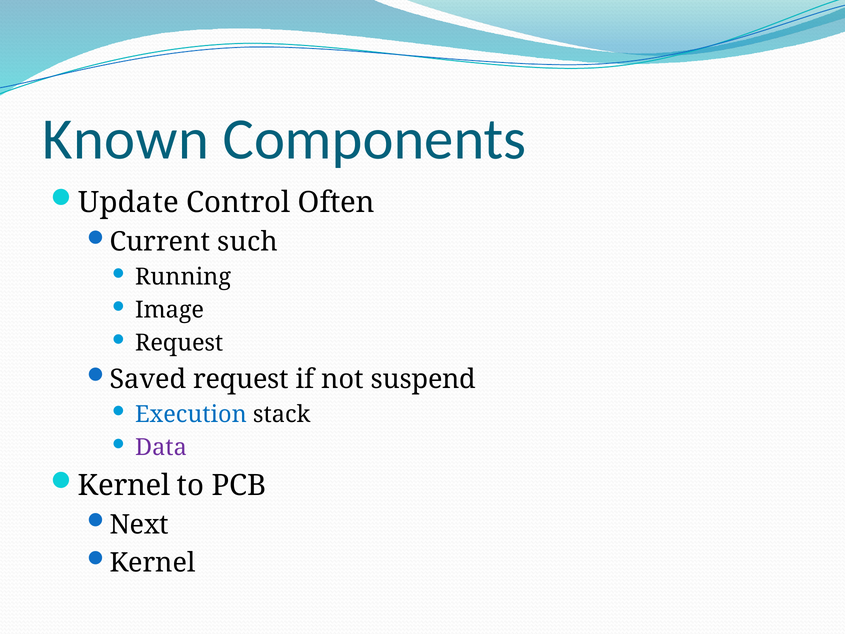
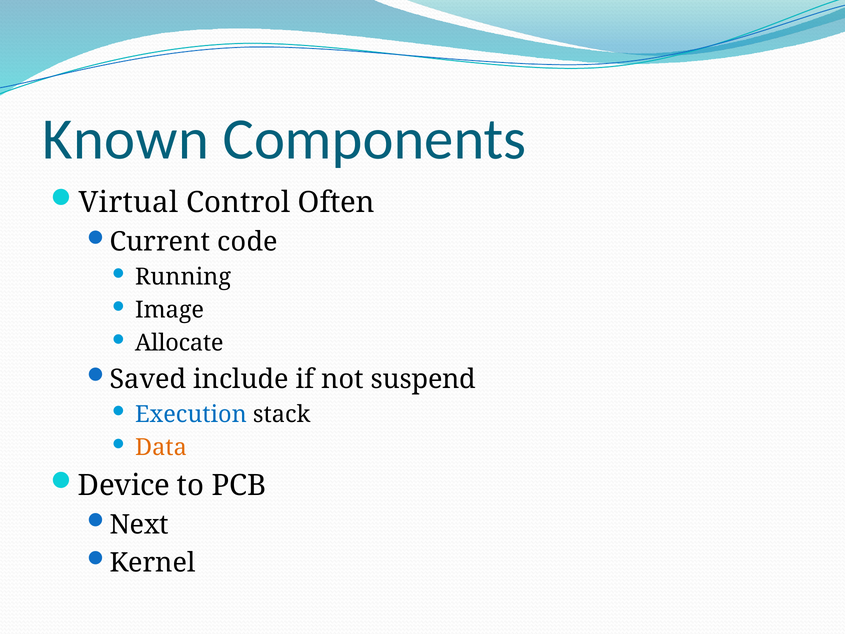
Update: Update -> Virtual
such: such -> code
Request at (179, 343): Request -> Allocate
Saved request: request -> include
Data colour: purple -> orange
Kernel at (124, 485): Kernel -> Device
